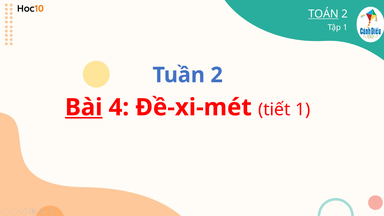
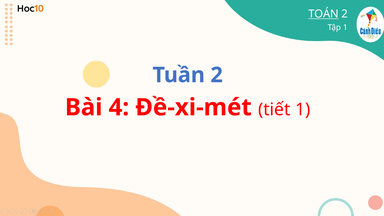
Bài underline: present -> none
